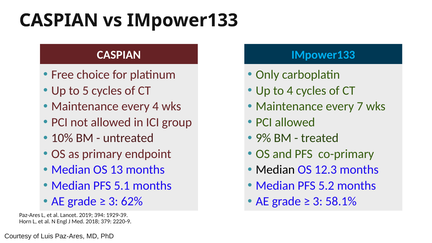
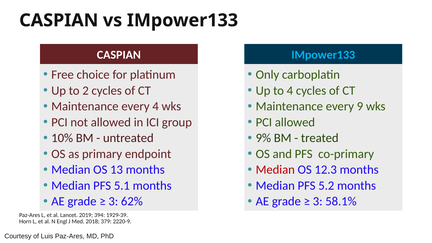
5: 5 -> 2
7: 7 -> 9
Median at (275, 170) colour: black -> red
